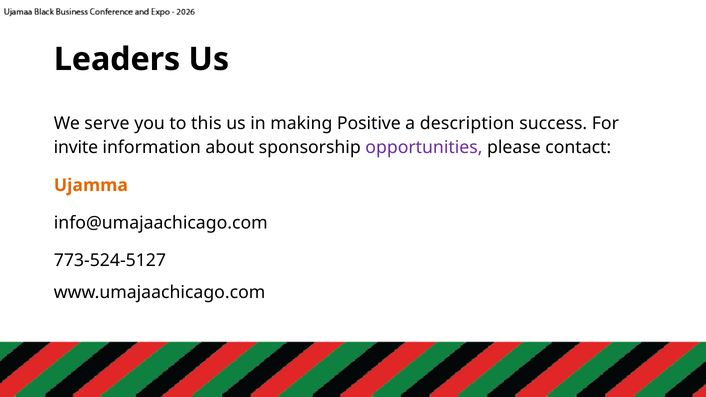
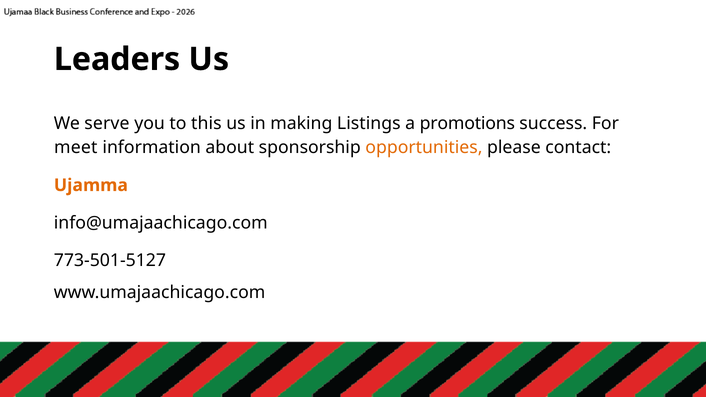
Positive: Positive -> Listings
description: description -> promotions
invite: invite -> meet
opportunities colour: purple -> orange
773-524-5127: 773-524-5127 -> 773-501-5127
